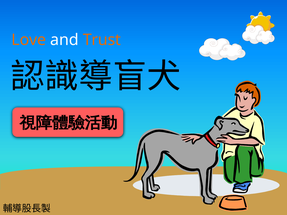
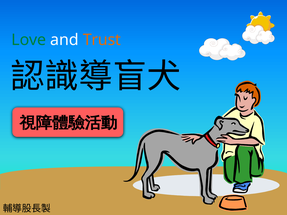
Love colour: orange -> green
